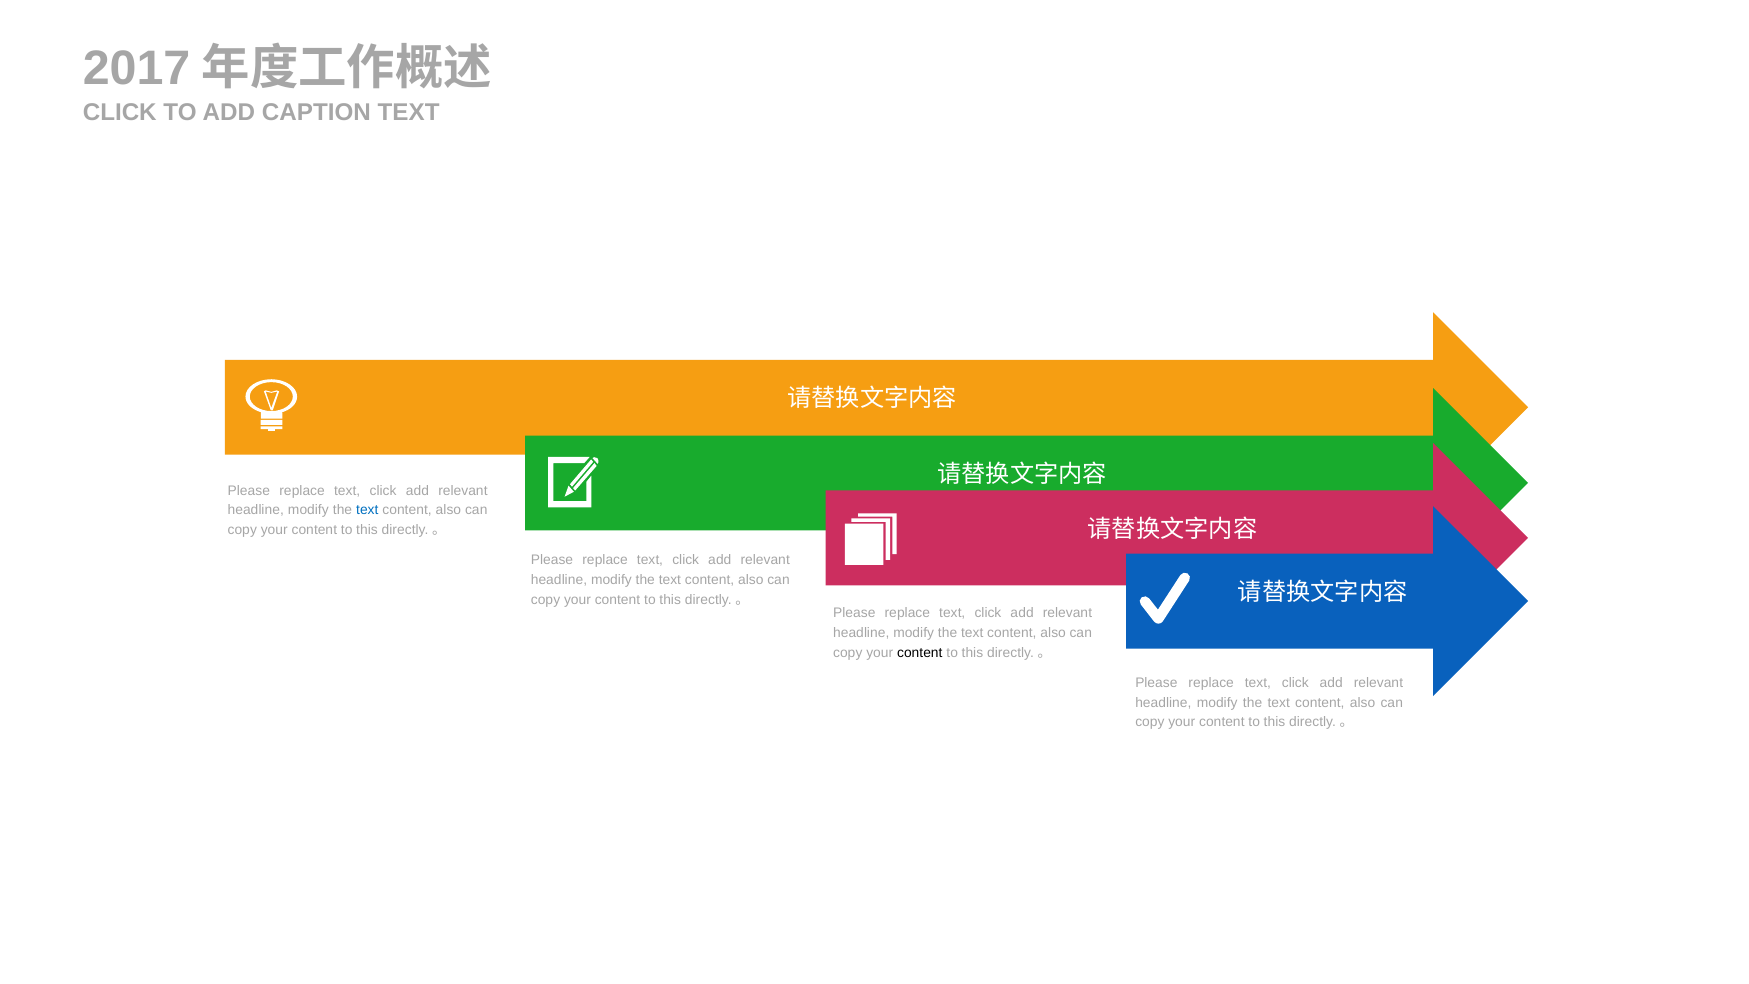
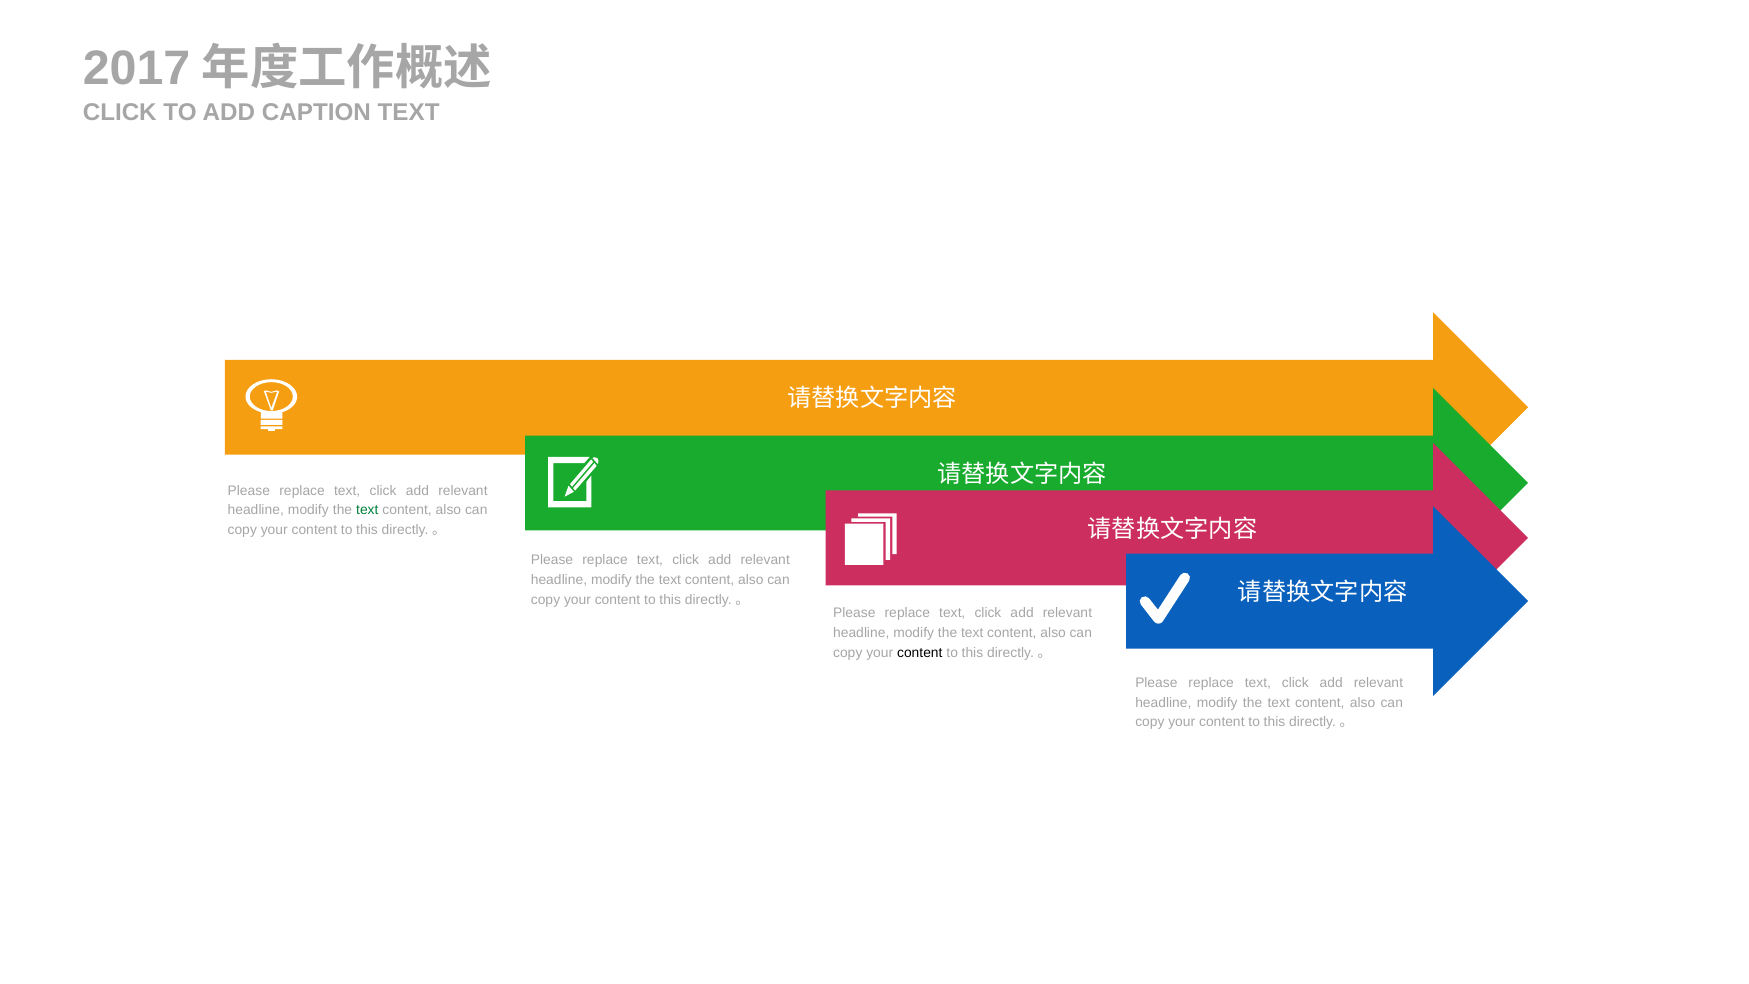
text at (367, 510) colour: blue -> green
